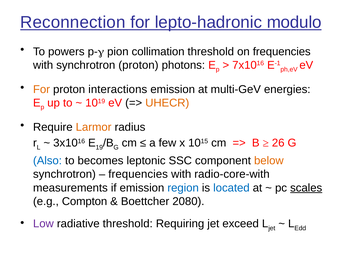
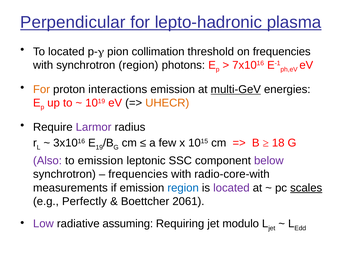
Reconnection: Reconnection -> Perpendicular
modulo: modulo -> plasma
To powers: powers -> located
synchrotron proton: proton -> region
multi-GeV underline: none -> present
Larmor colour: orange -> purple
26: 26 -> 18
Also colour: blue -> purple
to becomes: becomes -> emission
below colour: orange -> purple
located at (231, 188) colour: blue -> purple
Compton: Compton -> Perfectly
2080: 2080 -> 2061
radiative threshold: threshold -> assuming
exceed: exceed -> modulo
